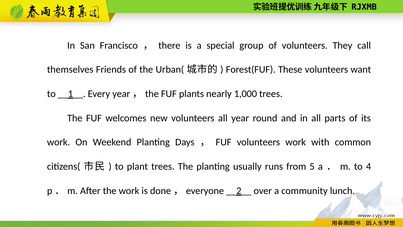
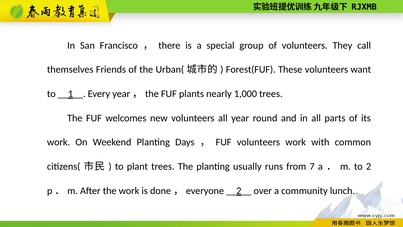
5: 5 -> 7
4: 4 -> 2
